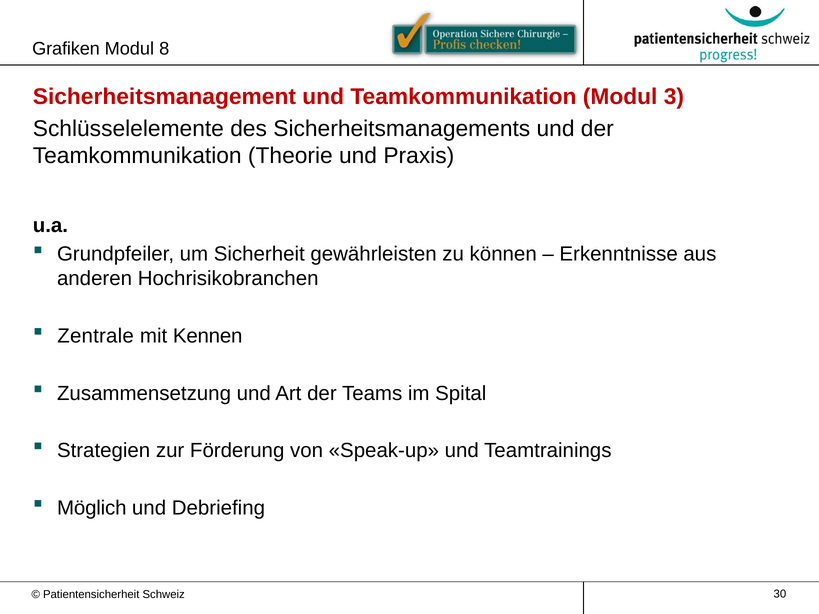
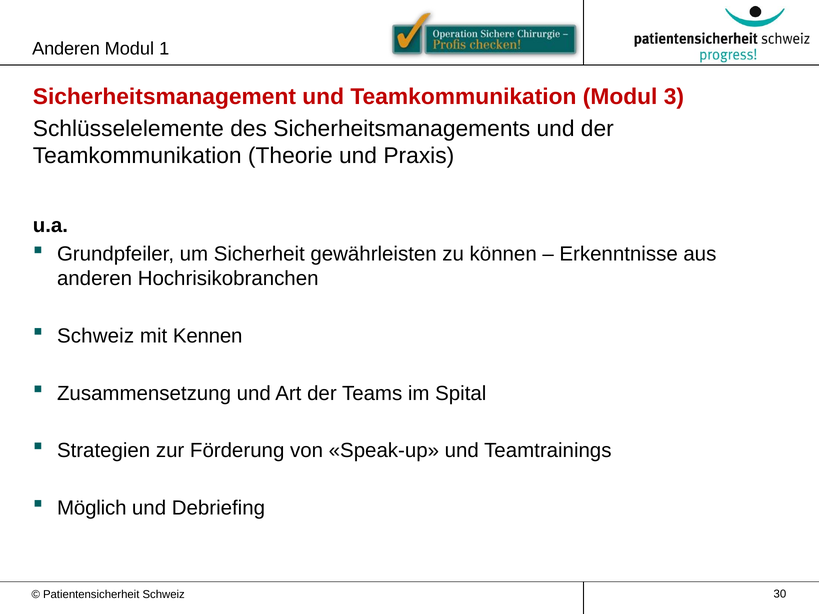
Grafiken at (66, 49): Grafiken -> Anderen
8: 8 -> 1
Zentrale at (96, 336): Zentrale -> Schweiz
